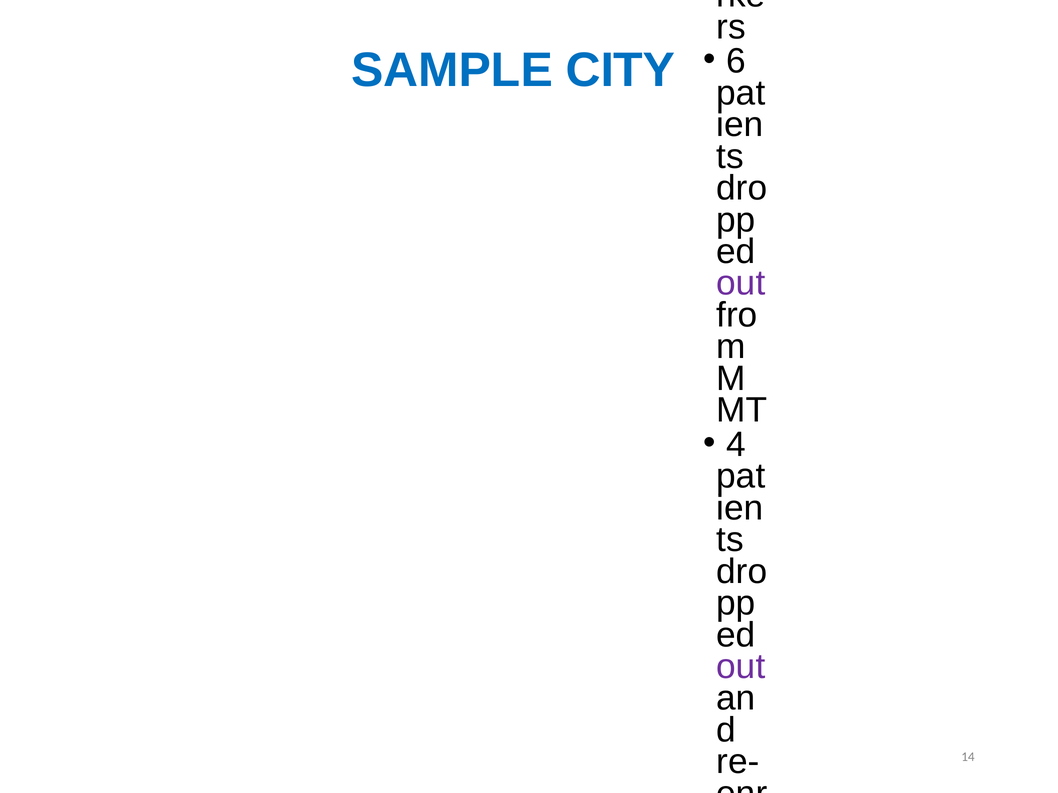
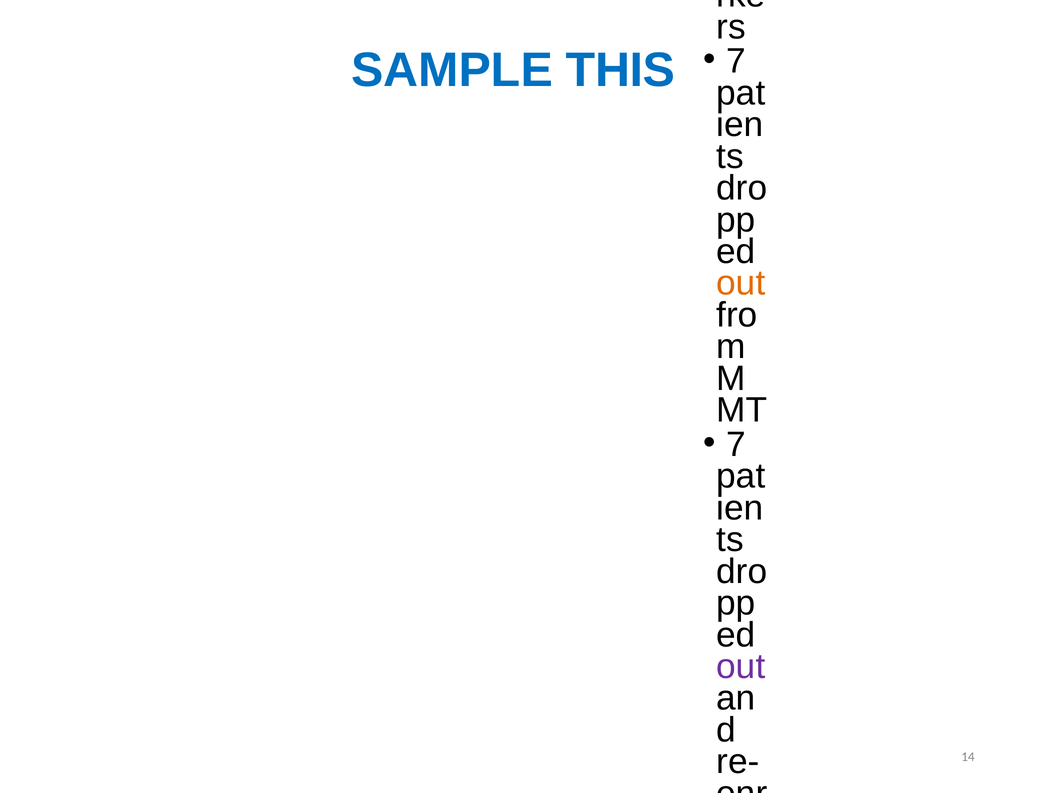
6 at (736, 61): 6 -> 7
CITY: CITY -> THIS
out at (741, 284) colour: purple -> orange
4 at (736, 445): 4 -> 7
